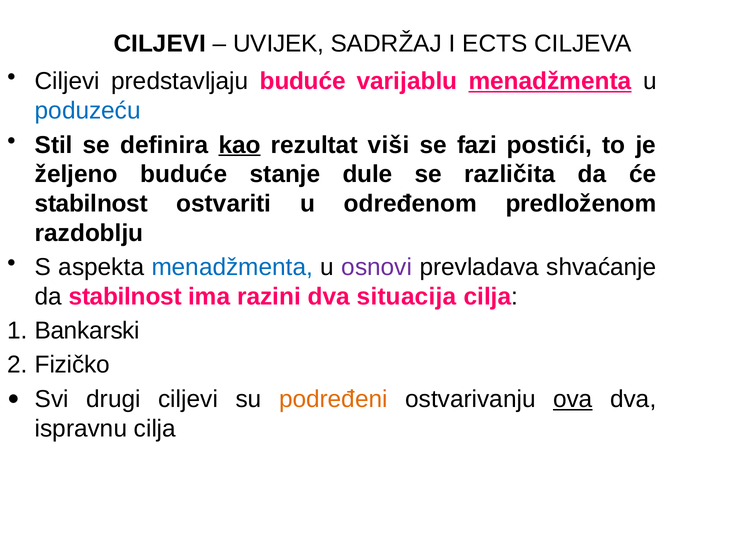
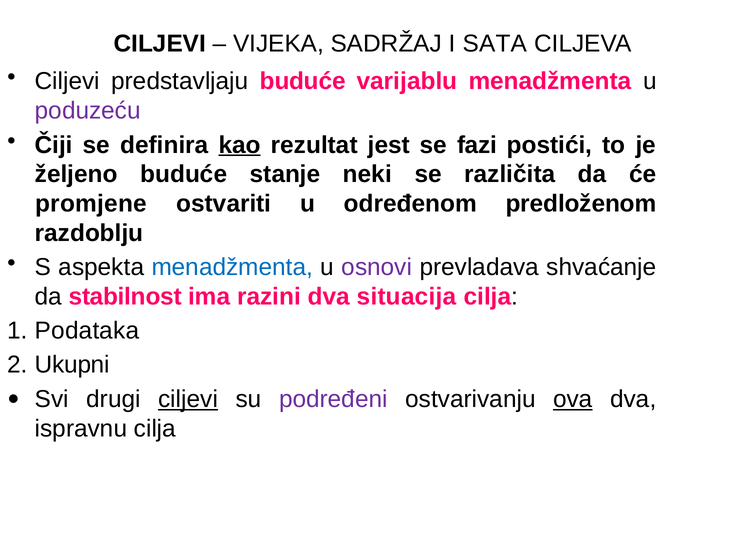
UVIJEK: UVIJEK -> VIJEKA
ECTS: ECTS -> SATA
menadžmenta at (550, 81) underline: present -> none
poduzeću colour: blue -> purple
Stil: Stil -> Čiji
viši: viši -> jest
dule: dule -> neki
stabilnost at (91, 204): stabilnost -> promjene
Bankarski: Bankarski -> Podataka
Fizičko: Fizičko -> Ukupni
ciljevi at (188, 399) underline: none -> present
podređeni colour: orange -> purple
